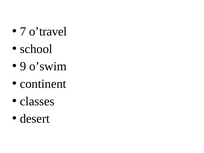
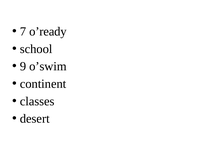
o’travel: o’travel -> o’ready
